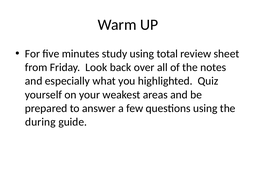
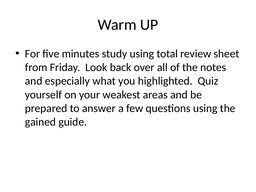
during: during -> gained
